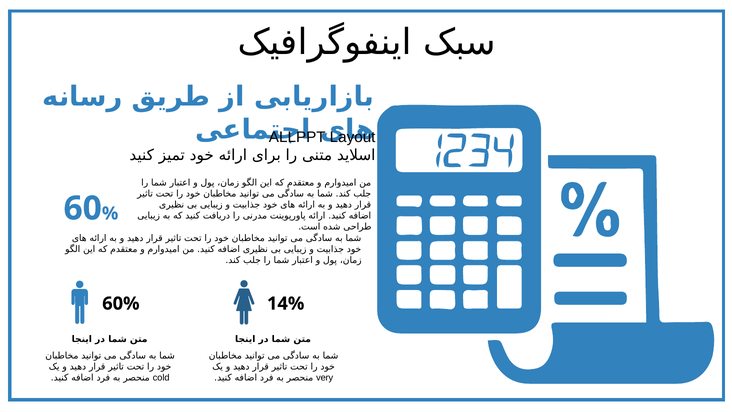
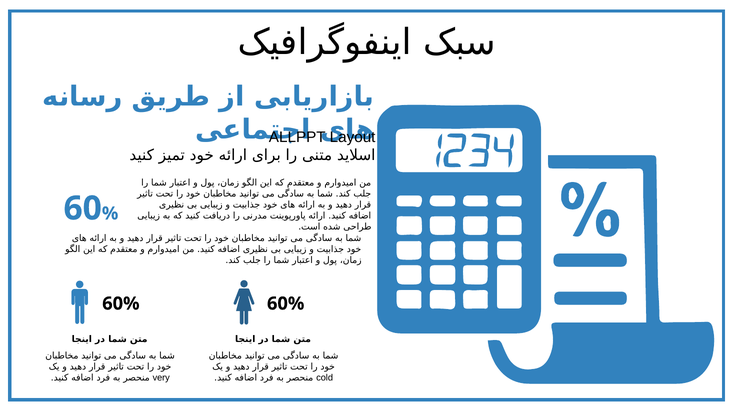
60% 14%: 14% -> 60%
cold: cold -> very
very: very -> cold
